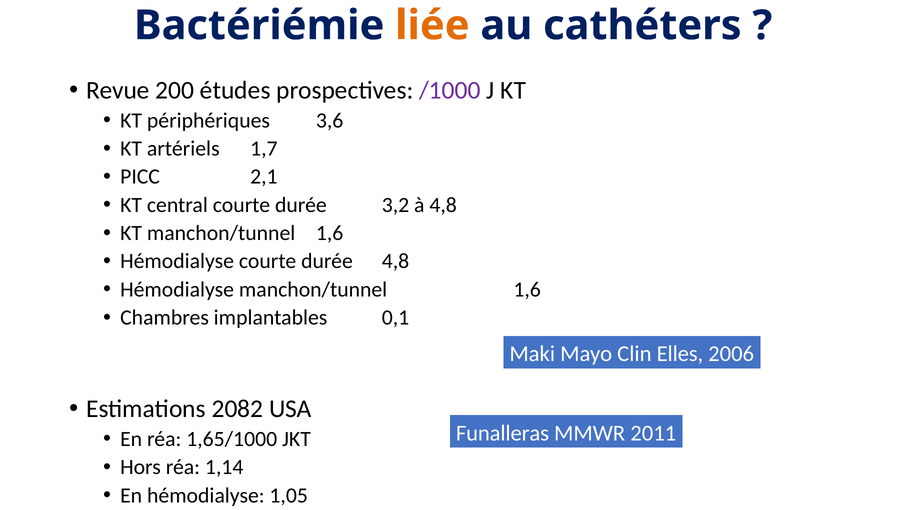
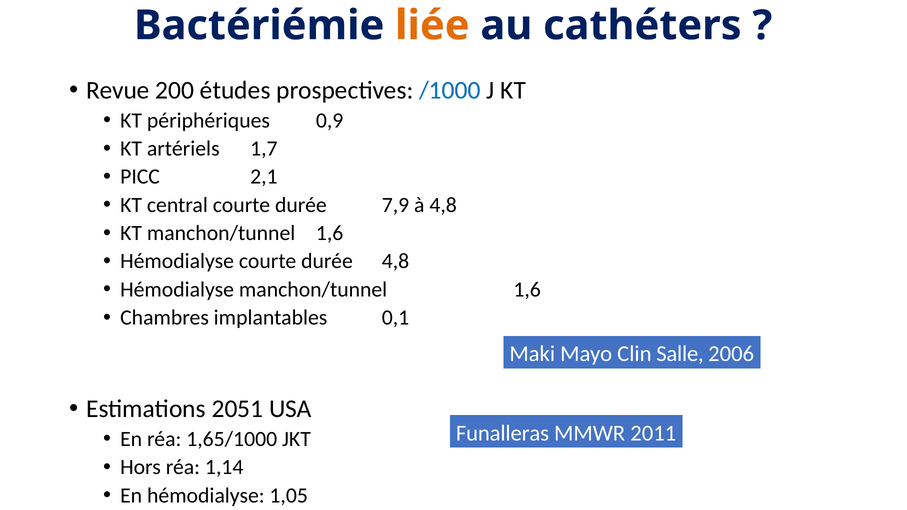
/1000 colour: purple -> blue
3,6: 3,6 -> 0,9
3,2: 3,2 -> 7,9
Elles: Elles -> Salle
2082: 2082 -> 2051
